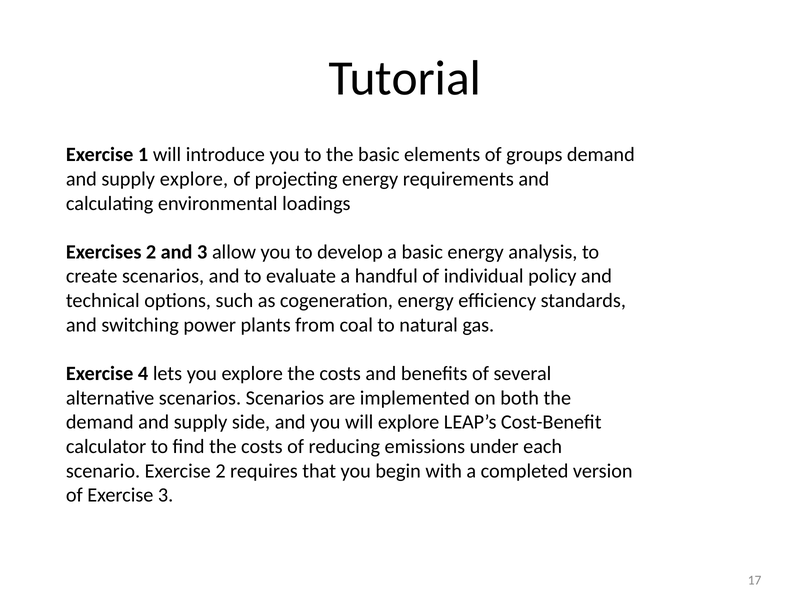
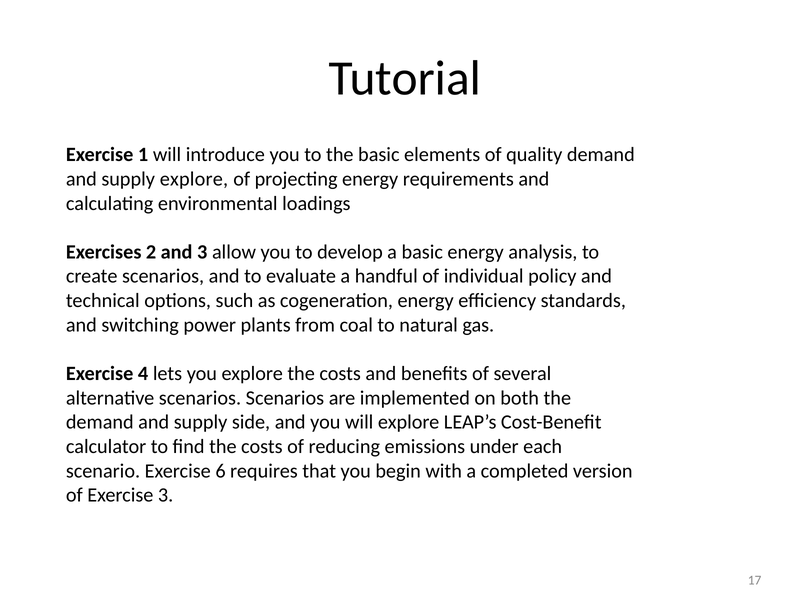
groups: groups -> quality
Exercise 2: 2 -> 6
